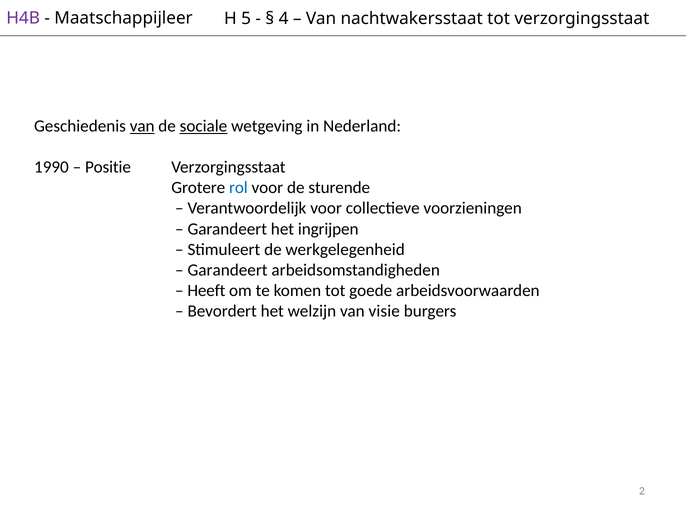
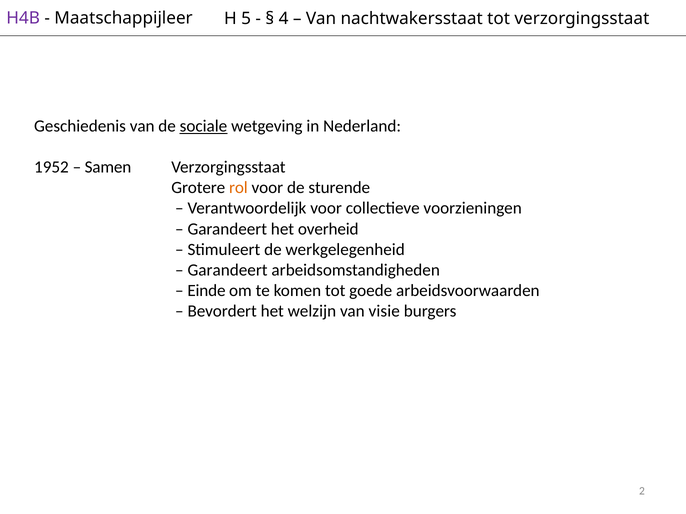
van at (142, 126) underline: present -> none
1990: 1990 -> 1952
Positie: Positie -> Samen
rol colour: blue -> orange
ingrijpen: ingrijpen -> overheid
Heeft: Heeft -> Einde
